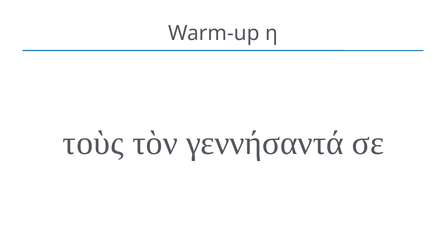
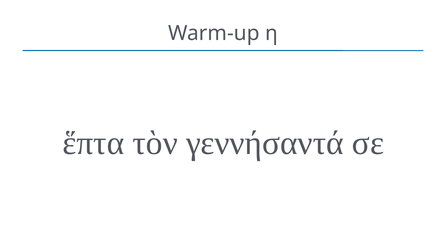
τοὺς: τοὺς -> ἕπτα
